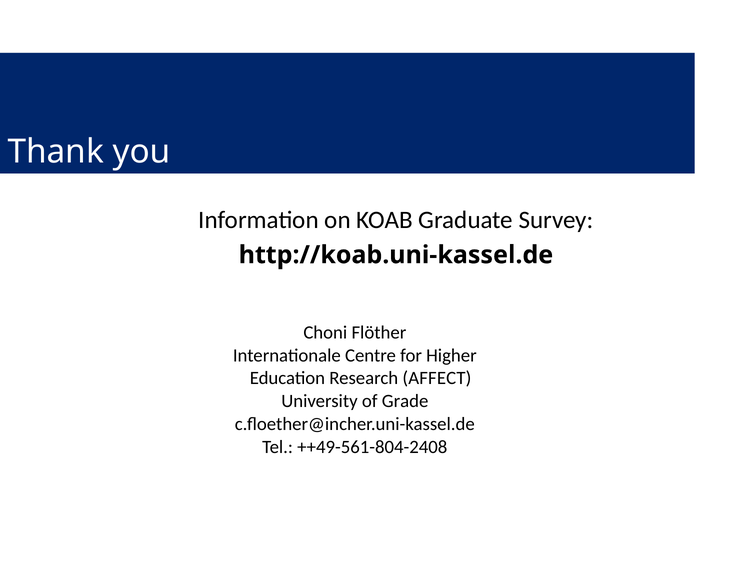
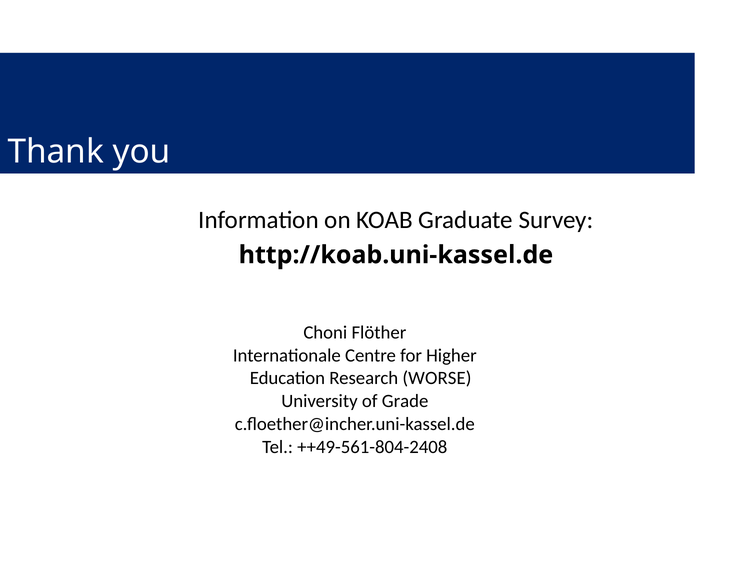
AFFECT: AFFECT -> WORSE
